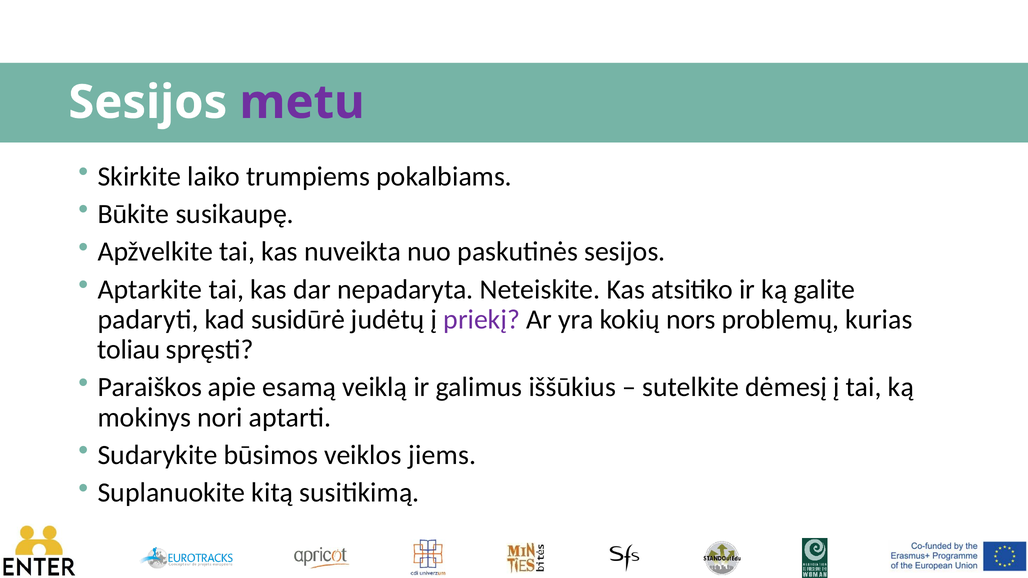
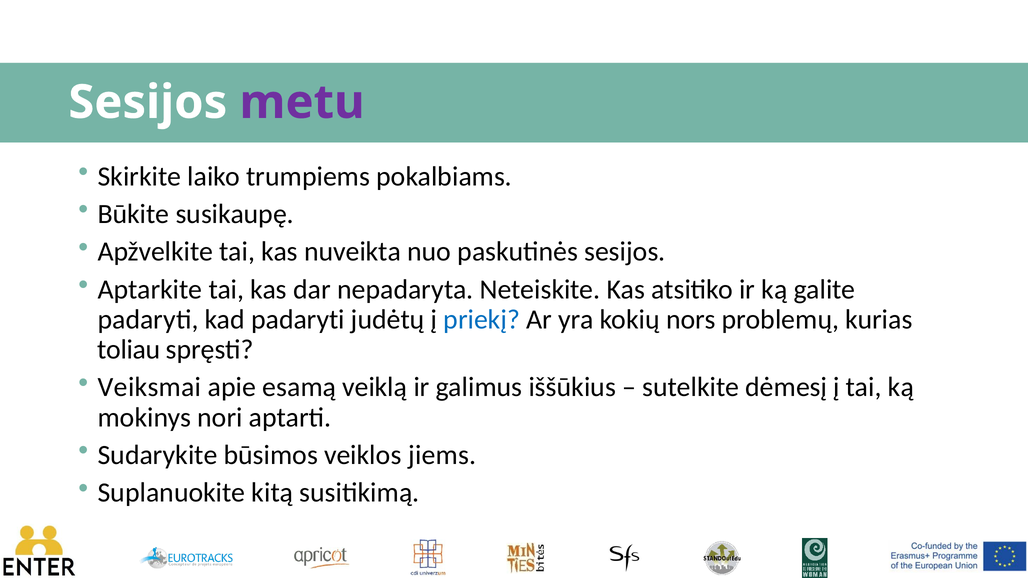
kad susidūrė: susidūrė -> padaryti
priekį colour: purple -> blue
Paraiškos: Paraiškos -> Veiksmai
